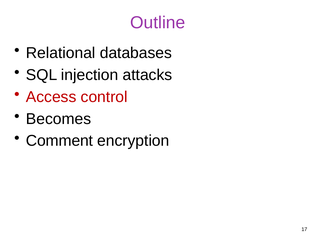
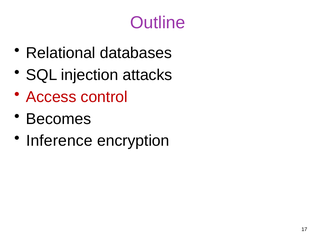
Comment: Comment -> Inference
